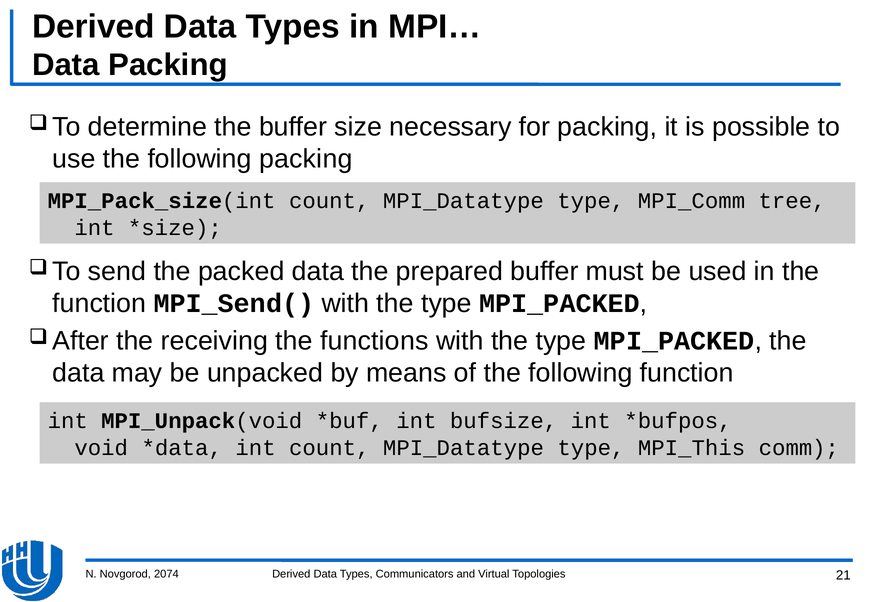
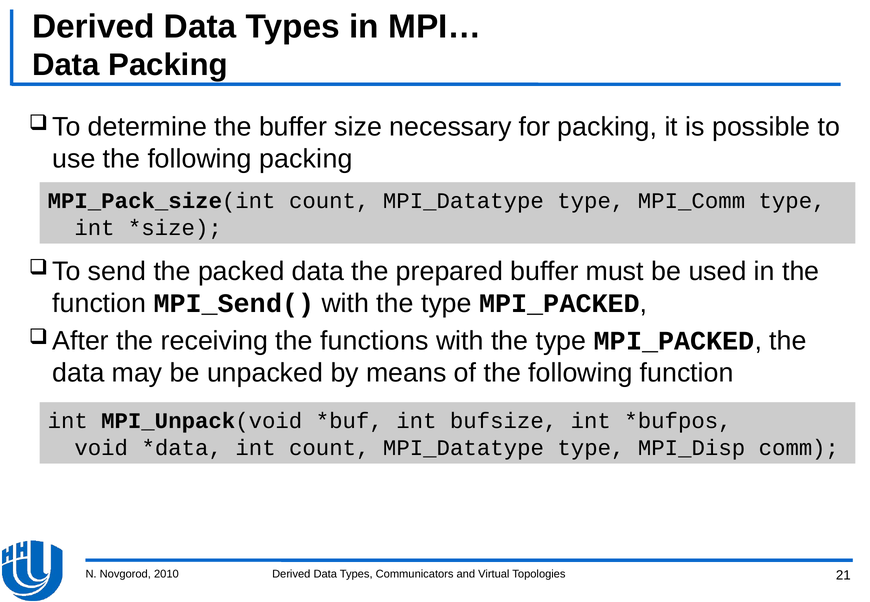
MPI_Comm tree: tree -> type
MPI_This: MPI_This -> MPI_Disp
2074: 2074 -> 2010
